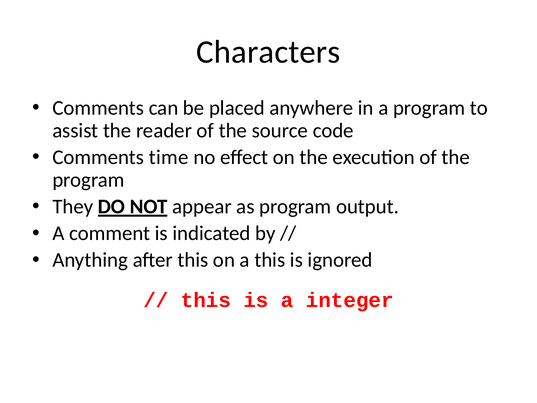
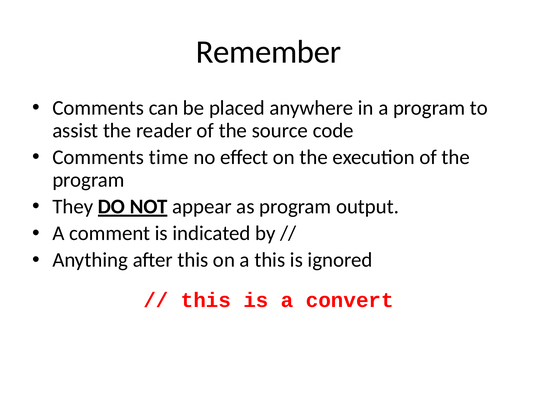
Characters: Characters -> Remember
integer: integer -> convert
